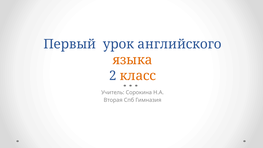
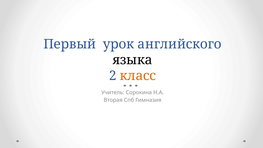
языка colour: orange -> black
